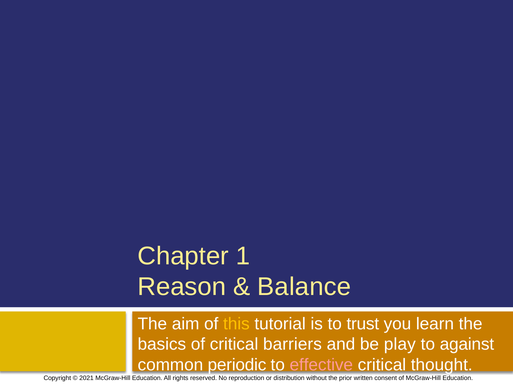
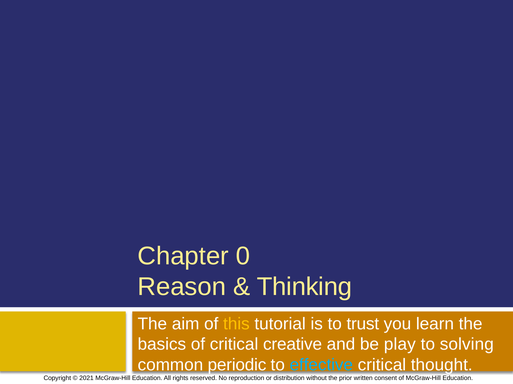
1: 1 -> 0
Balance: Balance -> Thinking
barriers: barriers -> creative
against: against -> solving
effective colour: pink -> light blue
